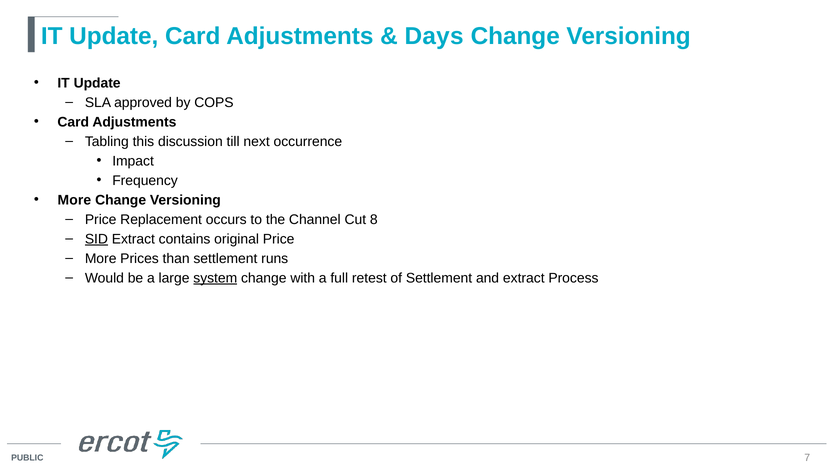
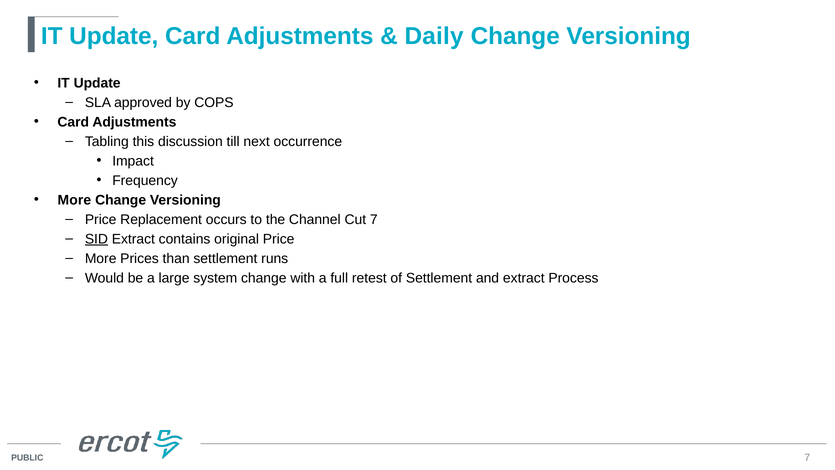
Days: Days -> Daily
Cut 8: 8 -> 7
system underline: present -> none
